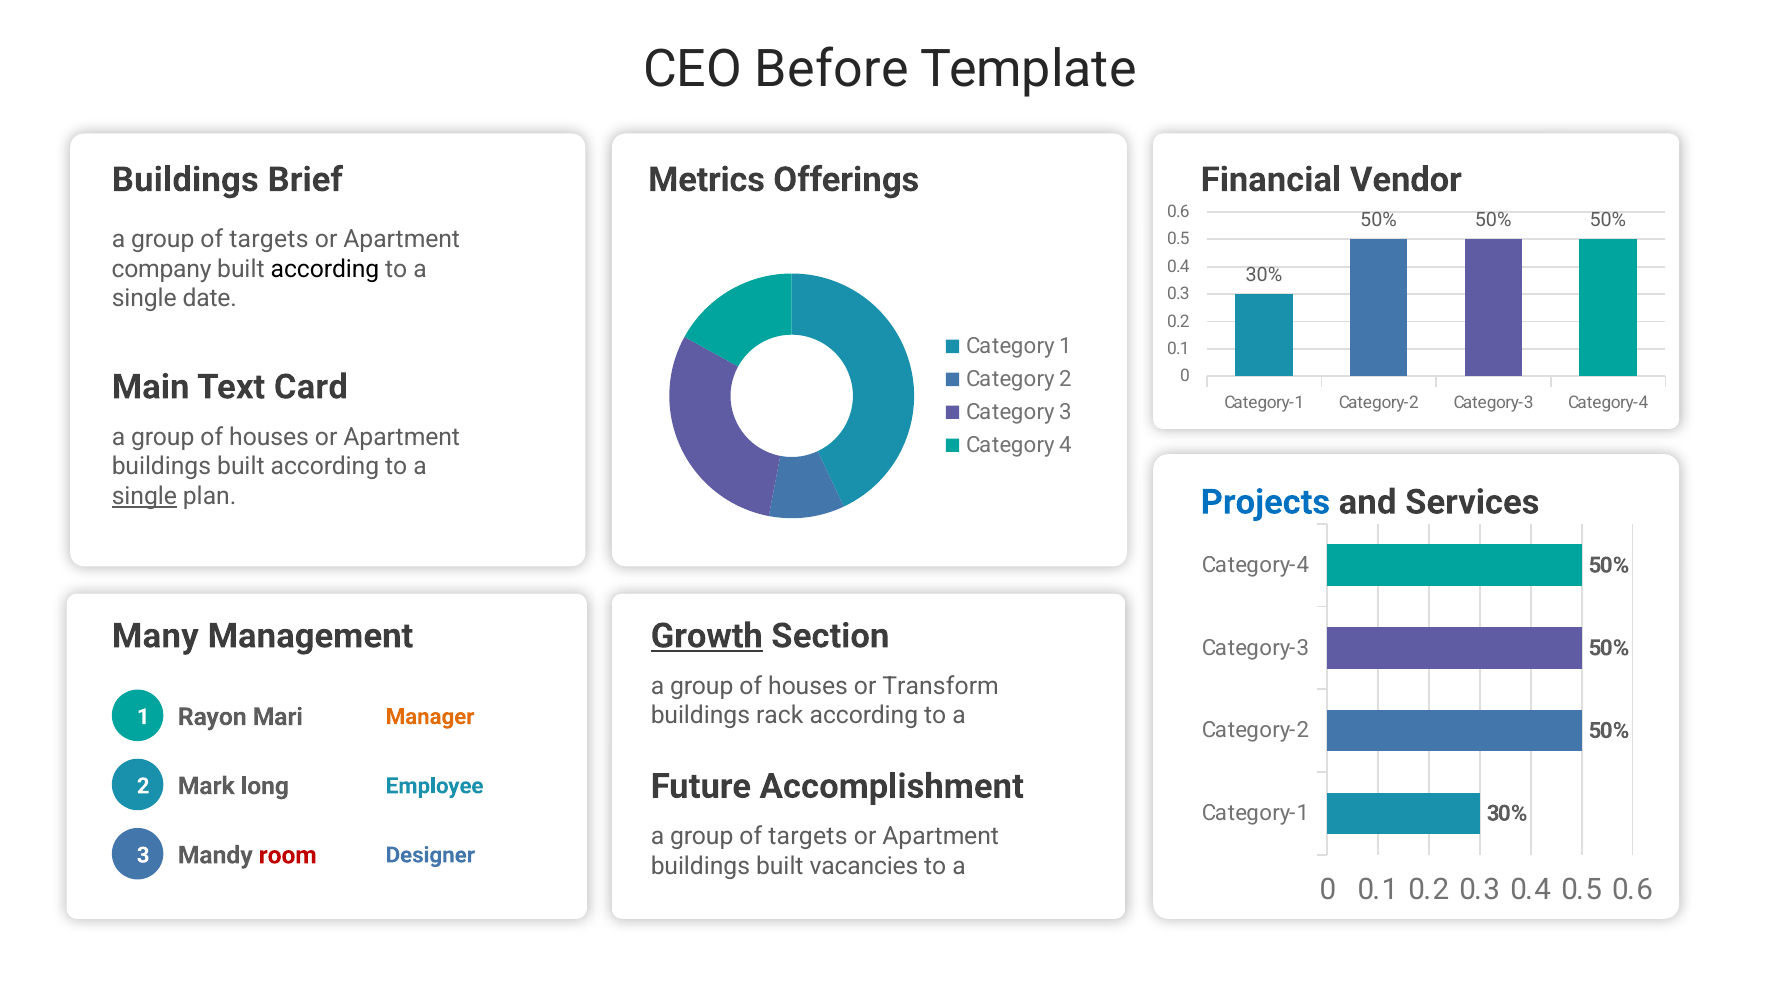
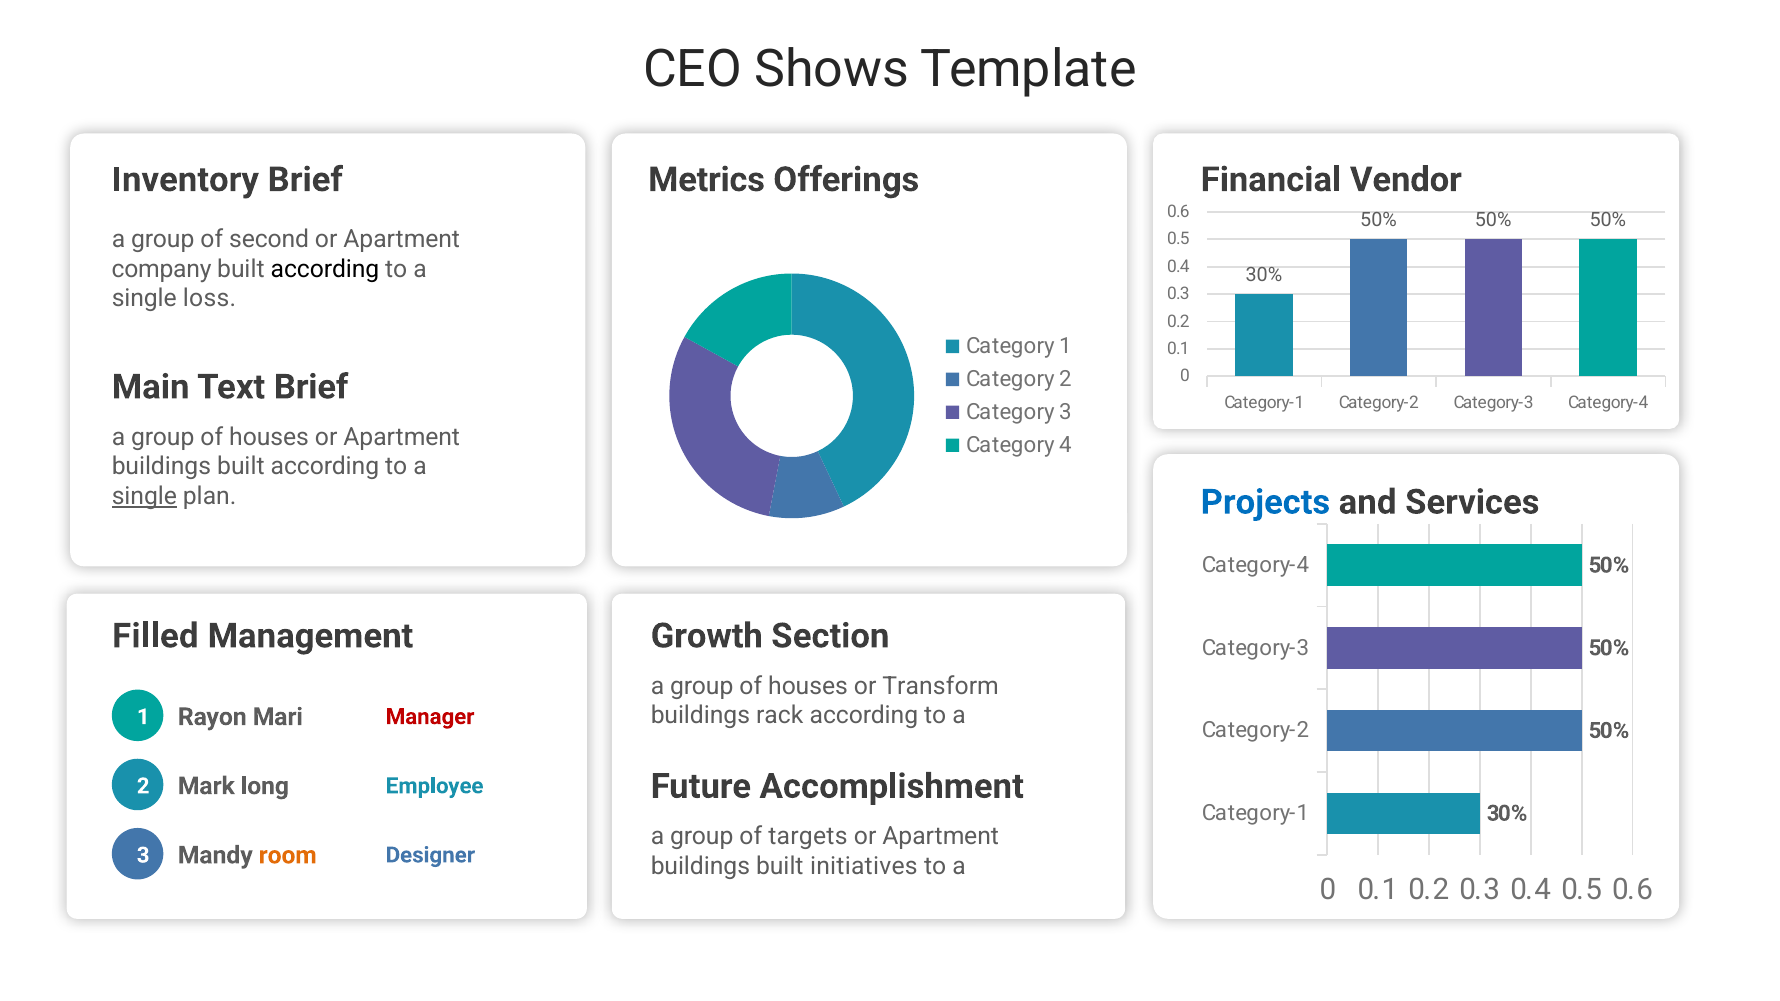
Before: Before -> Shows
Buildings at (185, 180): Buildings -> Inventory
targets at (269, 239): targets -> second
date: date -> loss
Text Card: Card -> Brief
Many: Many -> Filled
Growth underline: present -> none
Manager colour: orange -> red
room colour: red -> orange
vacancies: vacancies -> initiatives
